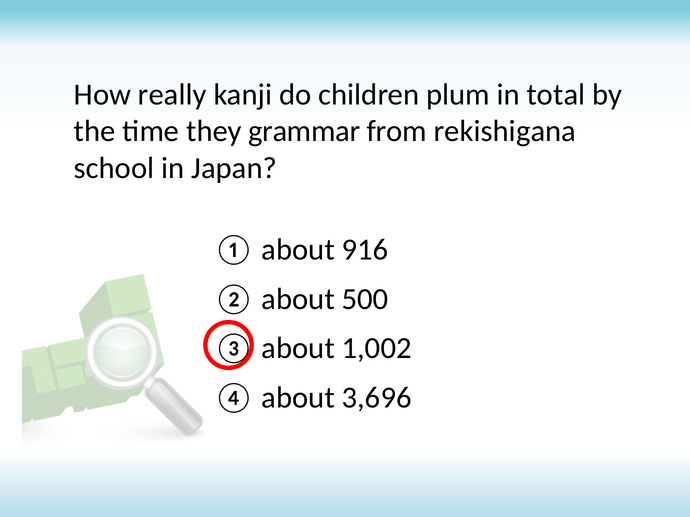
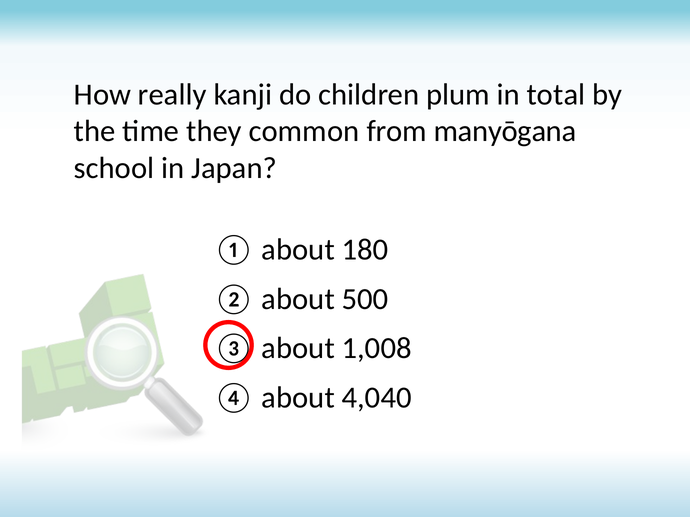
grammar: grammar -> common
rekishigana: rekishigana -> manyōgana
916: 916 -> 180
1,002: 1,002 -> 1,008
3,696: 3,696 -> 4,040
